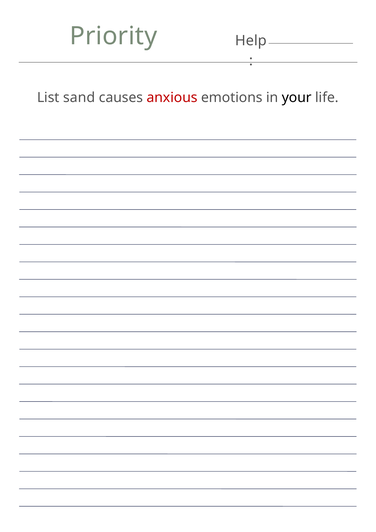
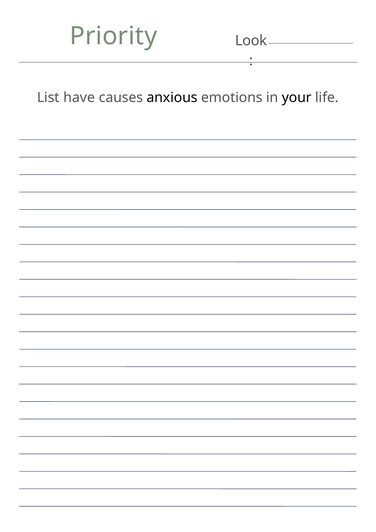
Help: Help -> Look
sand: sand -> have
anxious colour: red -> black
